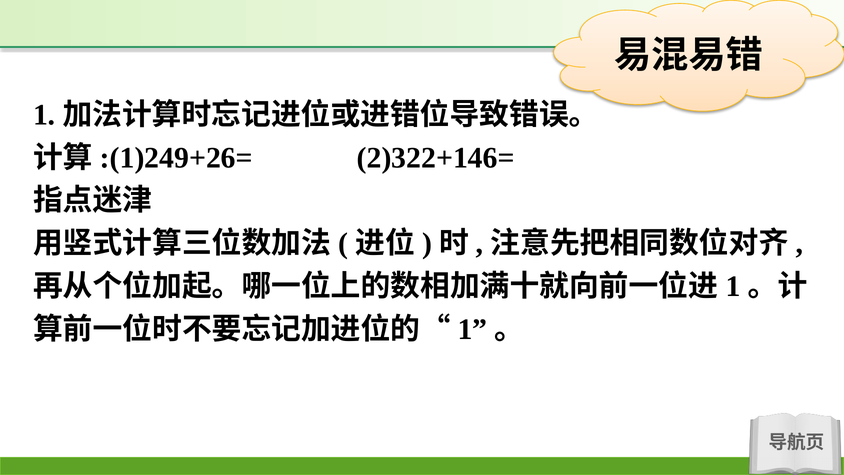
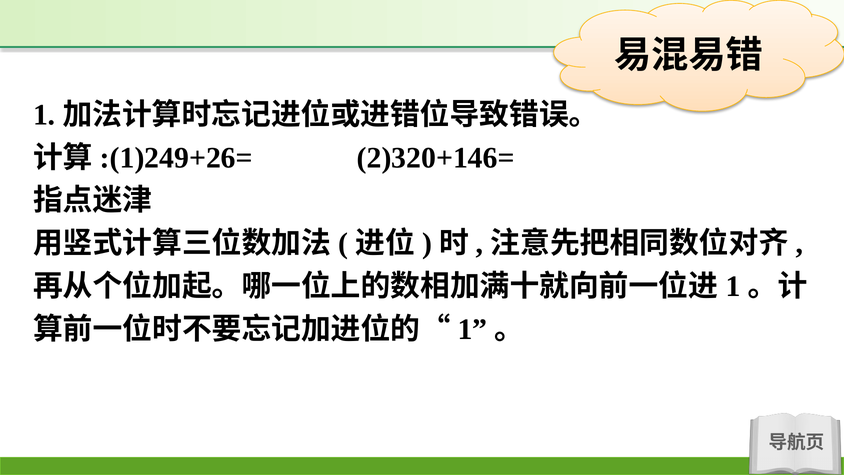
2)322+146=: 2)322+146= -> 2)320+146=
